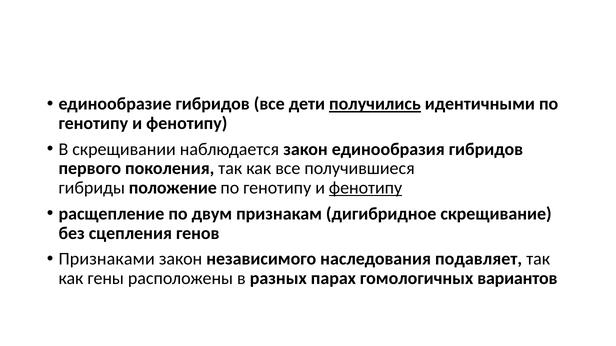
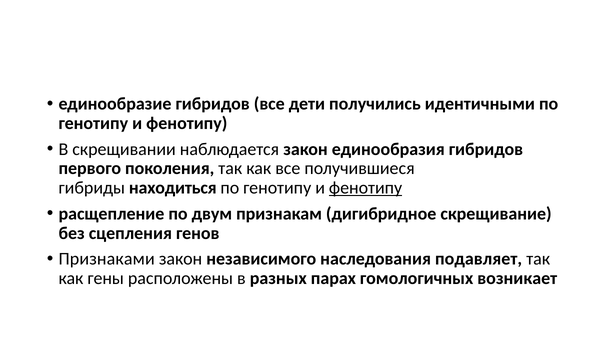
получились underline: present -> none
положение: положение -> находиться
вариантов: вариантов -> возникает
